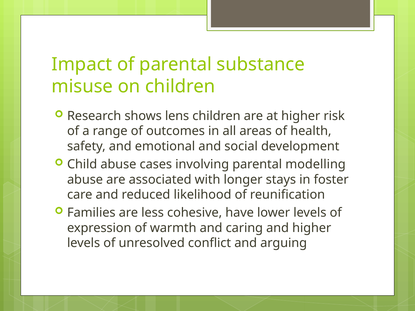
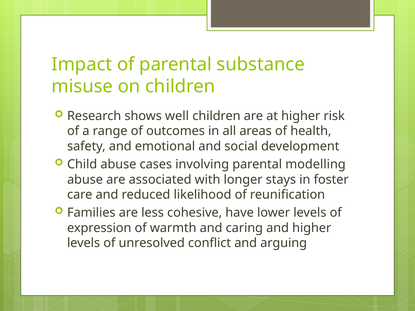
lens: lens -> well
